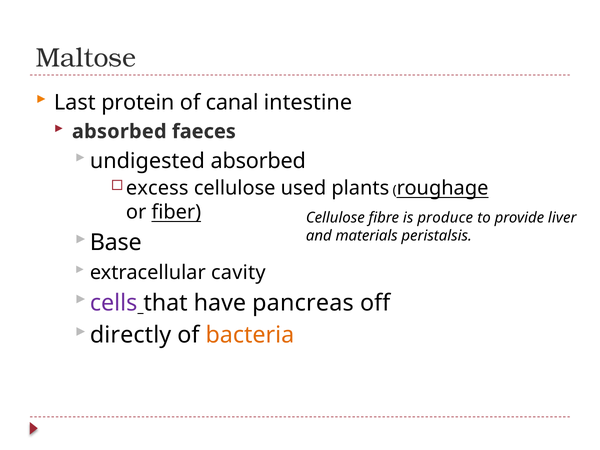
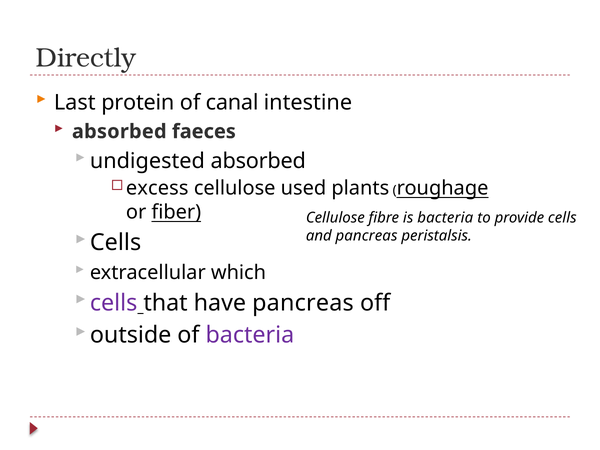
Maltose: Maltose -> Directly
is produce: produce -> bacteria
provide liver: liver -> cells
and materials: materials -> pancreas
Base at (116, 243): Base -> Cells
cavity: cavity -> which
directly: directly -> outside
bacteria at (250, 335) colour: orange -> purple
